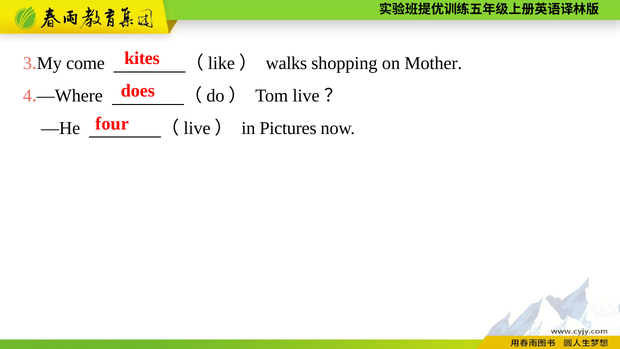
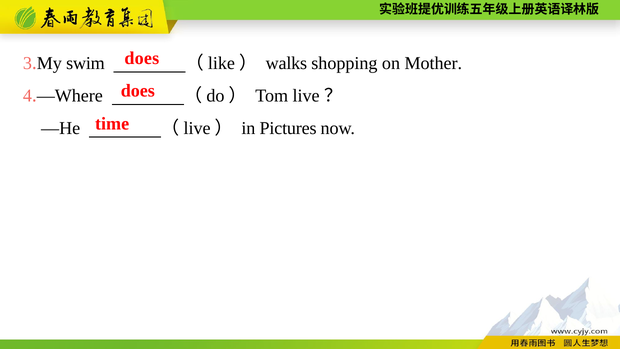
kites at (142, 58): kites -> does
come: come -> swim
four: four -> time
